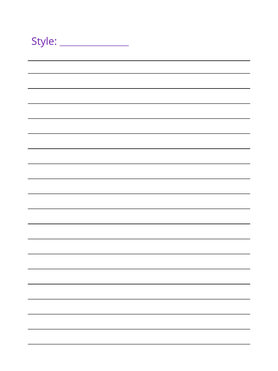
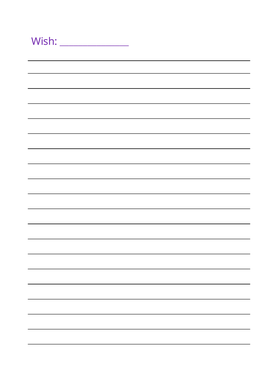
Style: Style -> Wish
